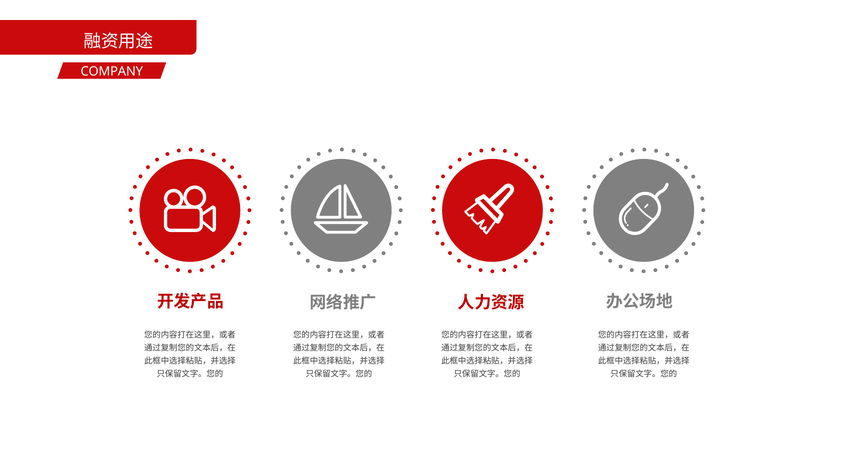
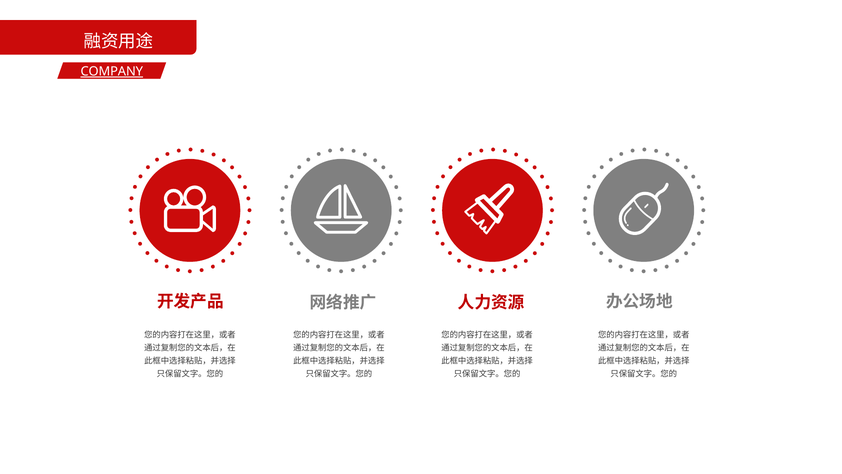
COMPANY underline: none -> present
